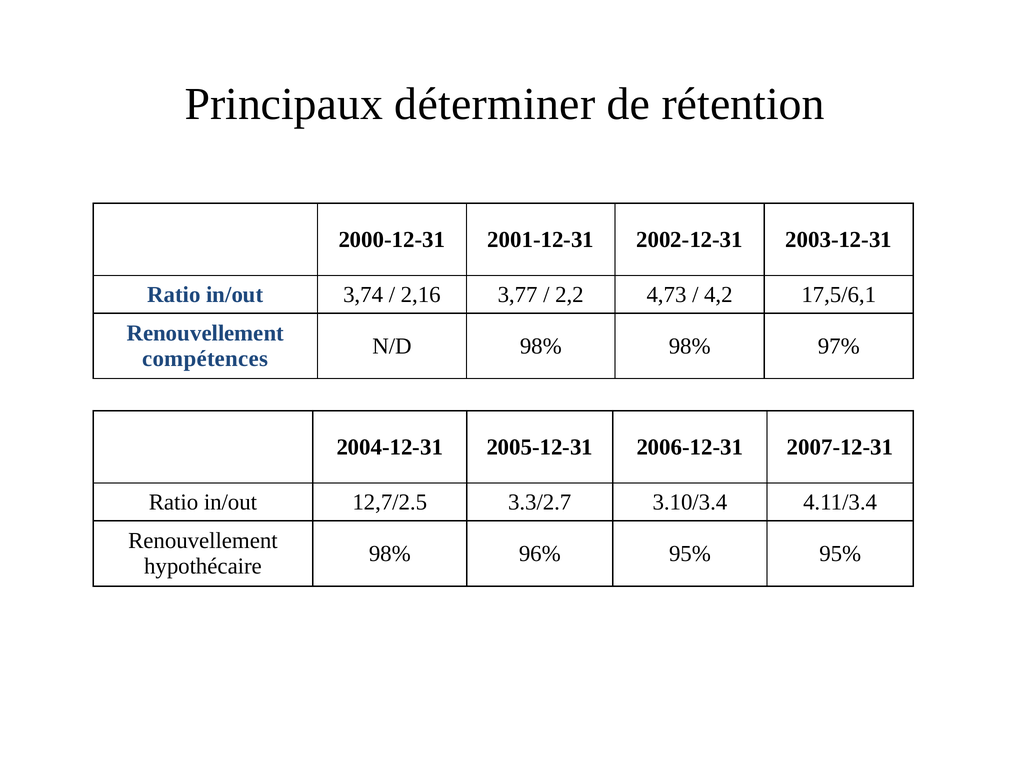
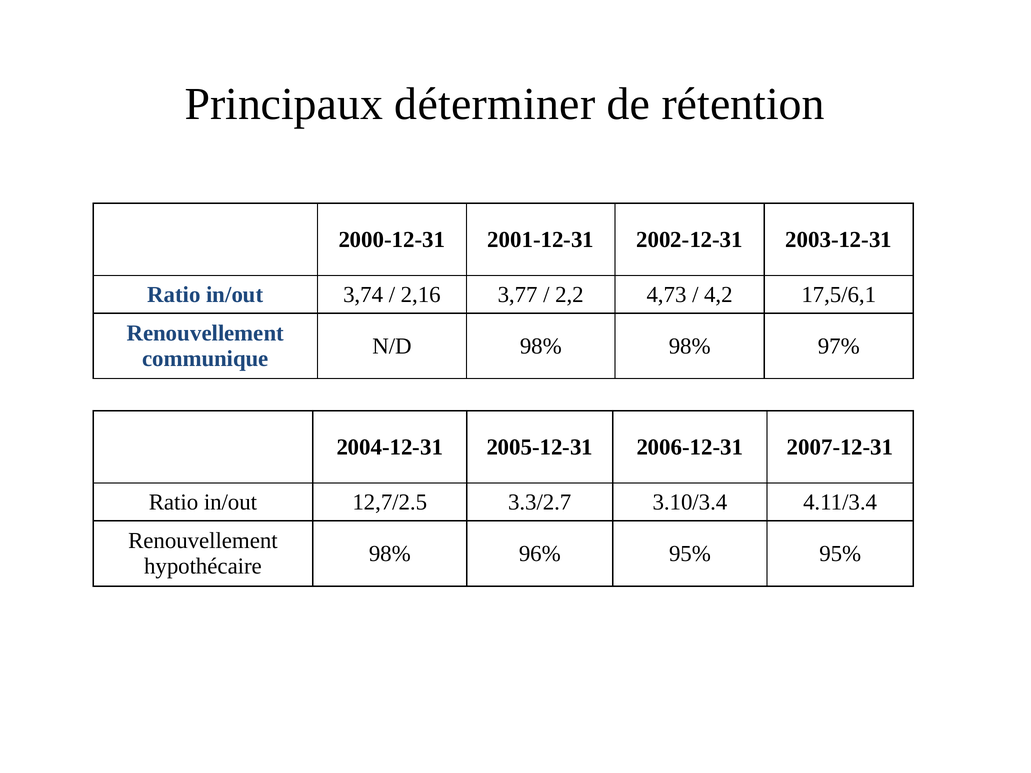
compétences: compétences -> communique
